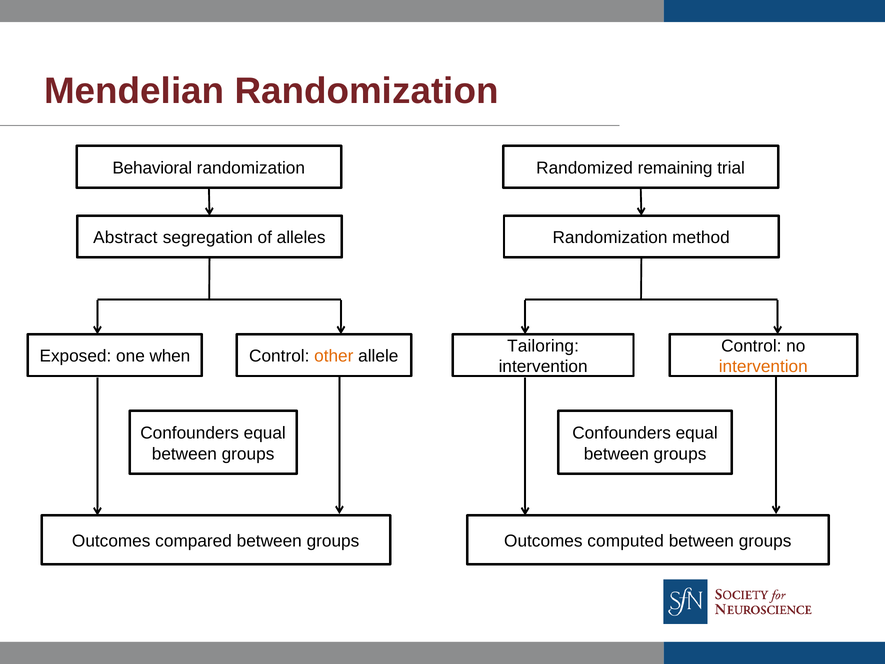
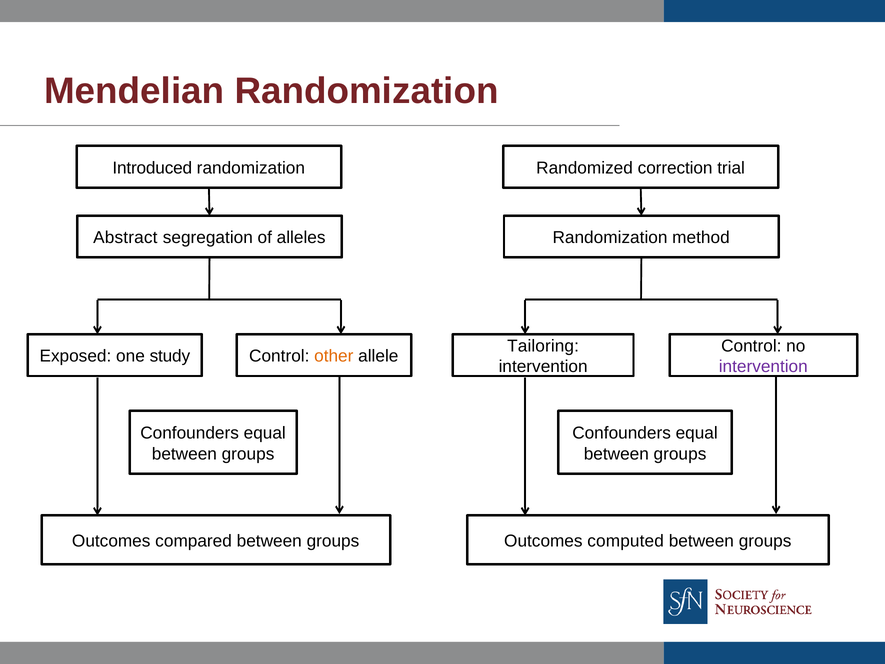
Behavioral: Behavioral -> Introduced
remaining: remaining -> correction
when: when -> study
intervention at (763, 367) colour: orange -> purple
